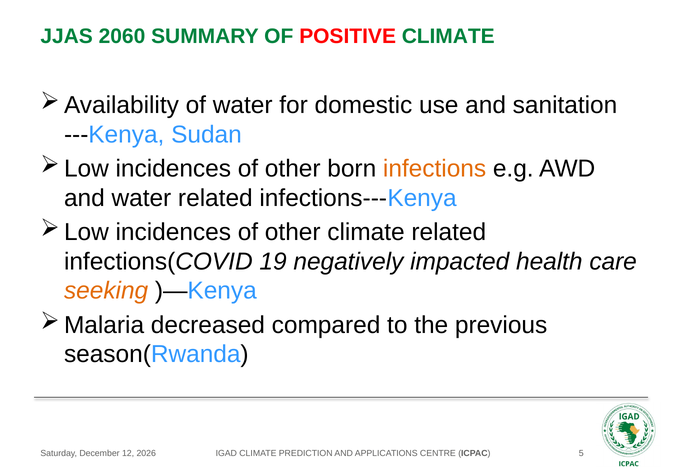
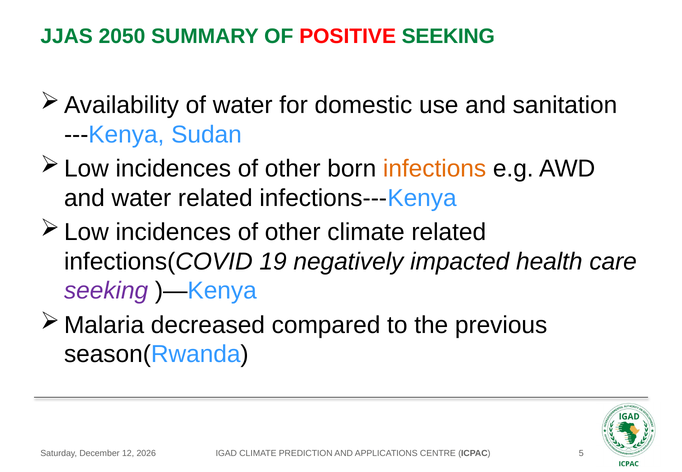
2060: 2060 -> 2050
POSITIVE CLIMATE: CLIMATE -> SEEKING
seeking at (106, 291) colour: orange -> purple
